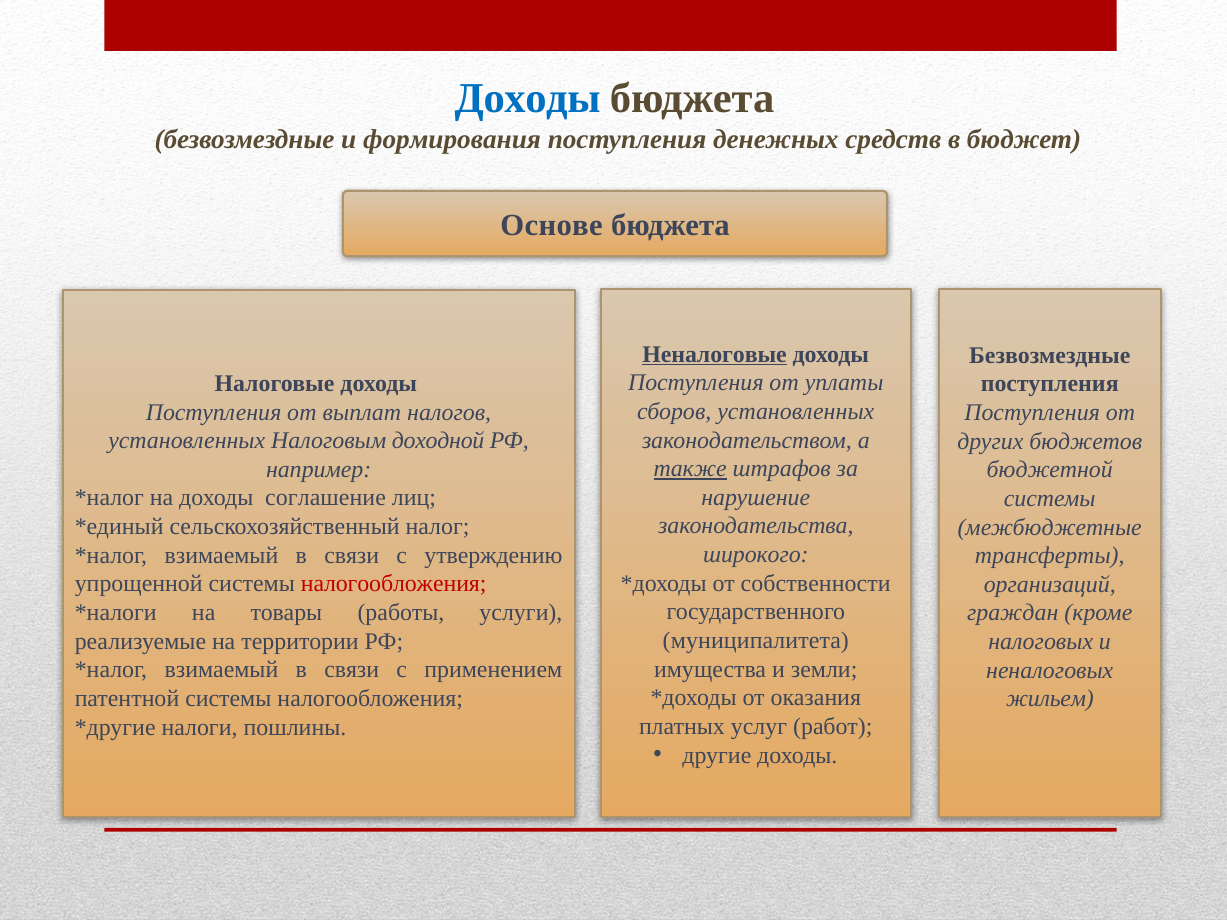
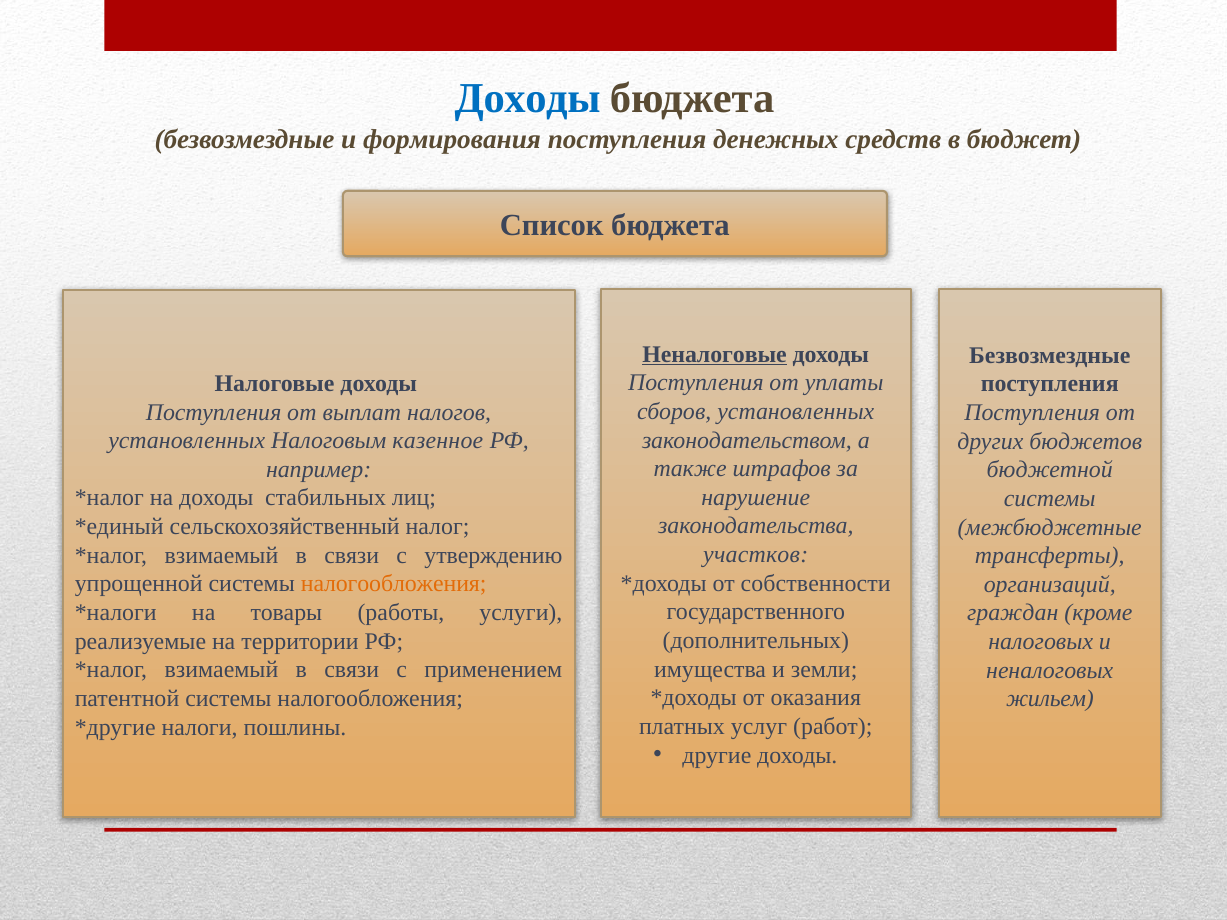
Основе: Основе -> Список
доходной: доходной -> казенное
также underline: present -> none
соглашение: соглашение -> стабильных
широкого: широкого -> участков
налогообложения at (394, 584) colour: red -> orange
муниципалитета: муниципалитета -> дополнительных
